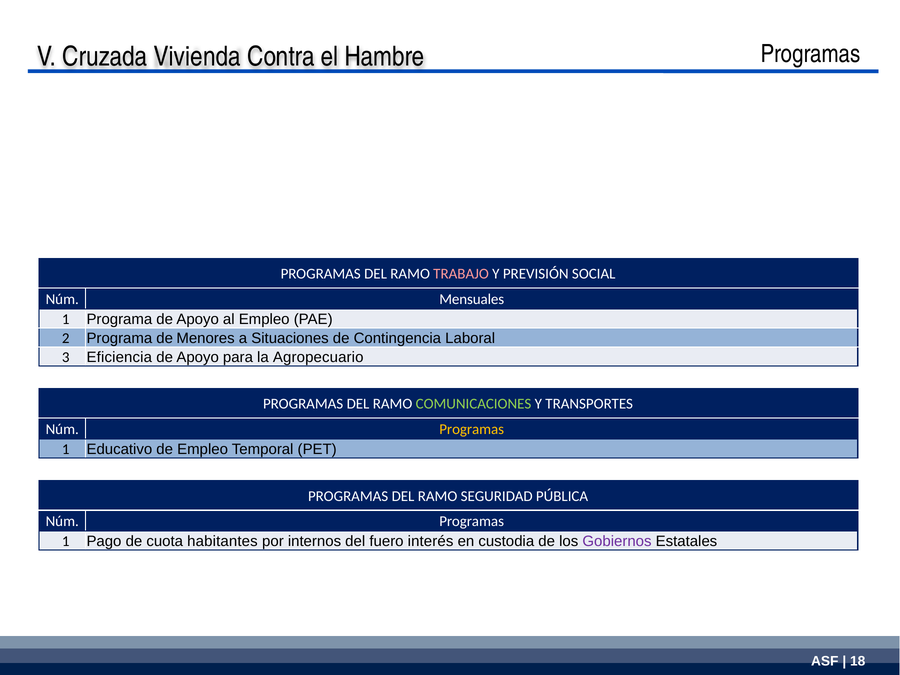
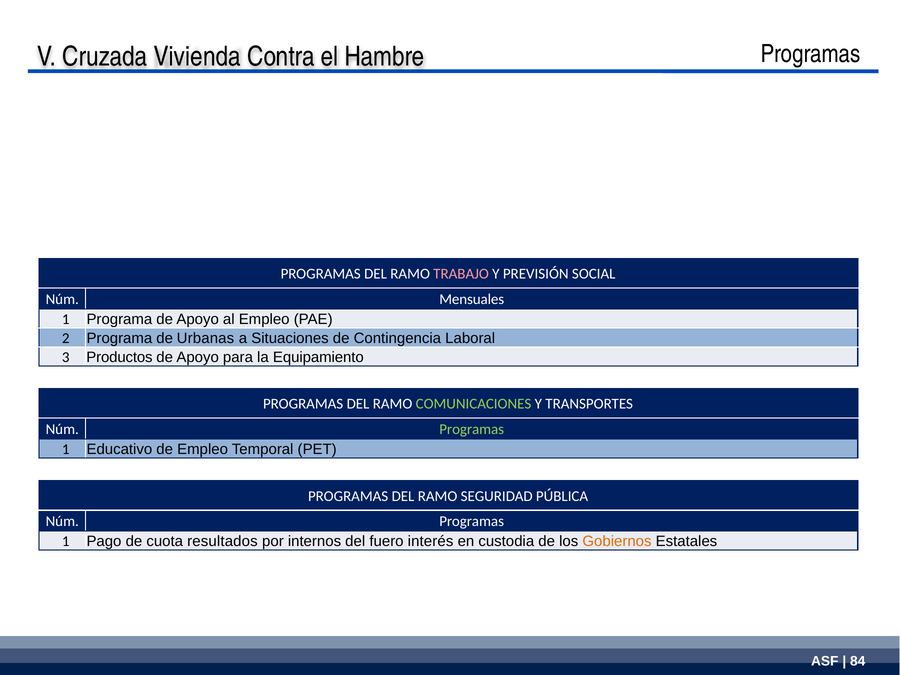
Menores: Menores -> Urbanas
Eficiencia: Eficiencia -> Productos
Agropecuario: Agropecuario -> Equipamiento
Programas at (472, 429) colour: yellow -> light green
habitantes: habitantes -> resultados
Gobiernos colour: purple -> orange
18: 18 -> 84
